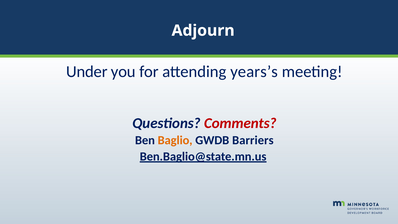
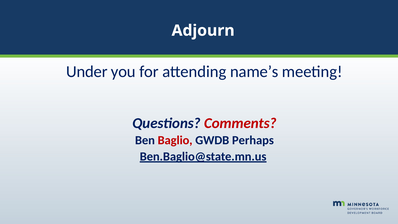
years’s: years’s -> name’s
Baglio colour: orange -> red
Barriers: Barriers -> Perhaps
